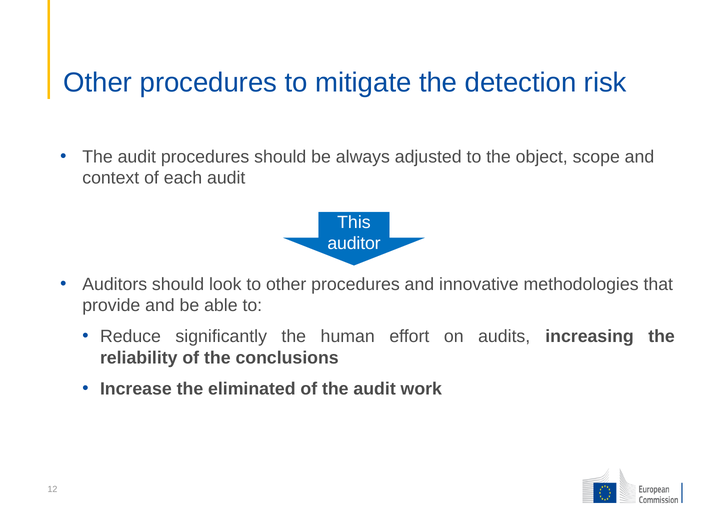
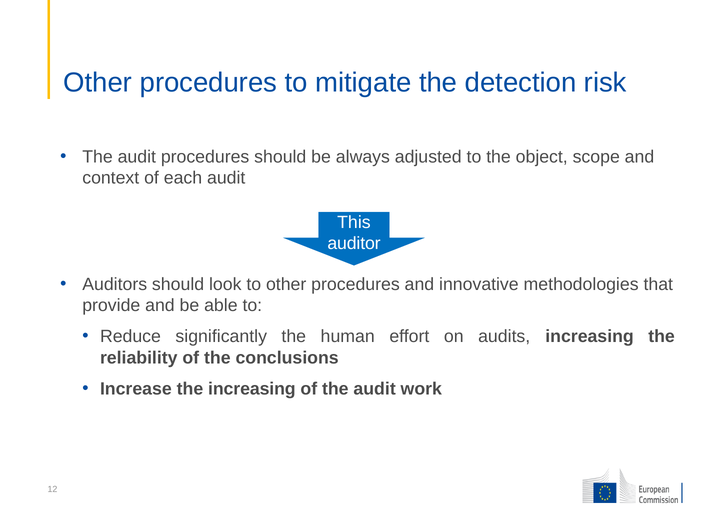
the eliminated: eliminated -> increasing
